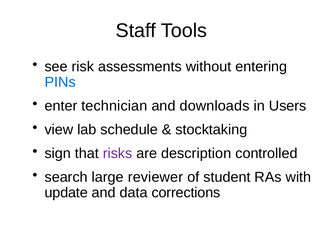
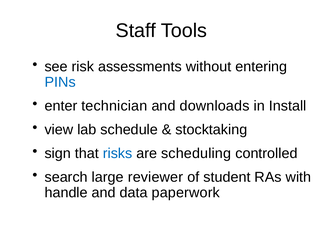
Users: Users -> Install
risks colour: purple -> blue
description: description -> scheduling
update: update -> handle
corrections: corrections -> paperwork
